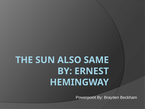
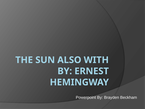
SAME: SAME -> WITH
